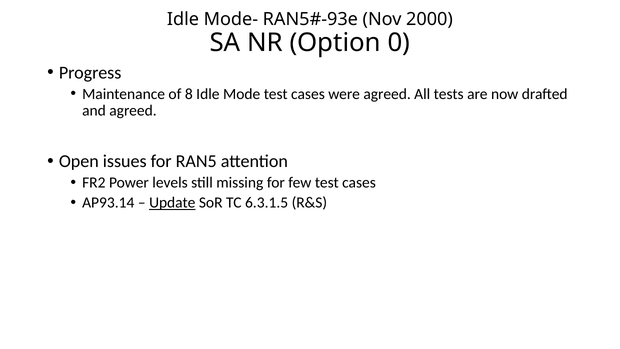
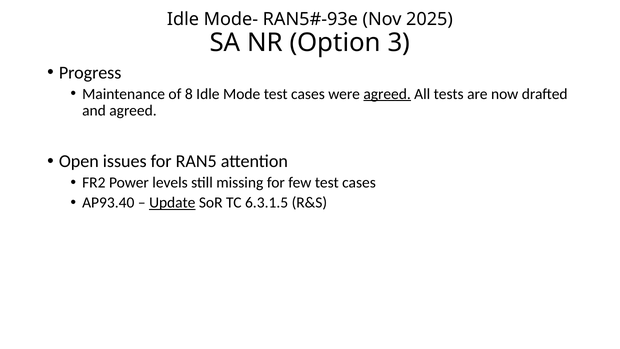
2000: 2000 -> 2025
0: 0 -> 3
agreed at (387, 94) underline: none -> present
AP93.14: AP93.14 -> AP93.40
